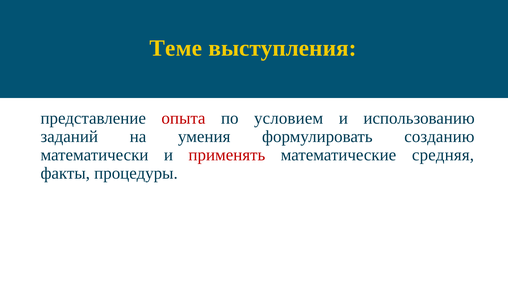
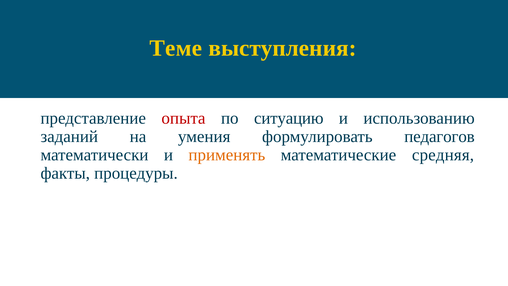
условием: условием -> ситуацию
созданию: созданию -> педагогов
применять colour: red -> orange
